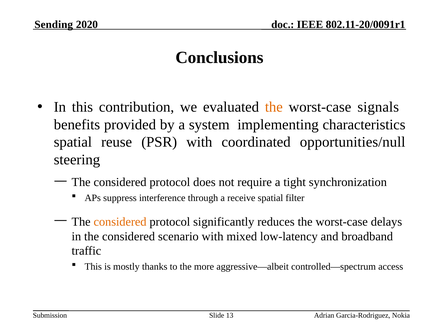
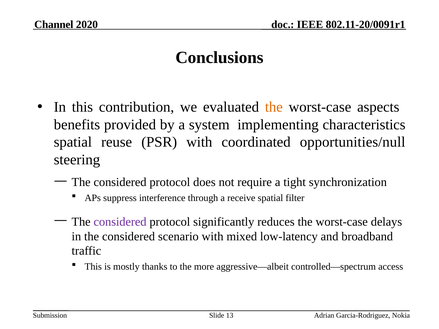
Sending: Sending -> Channel
signals: signals -> aspects
considered at (120, 222) colour: orange -> purple
